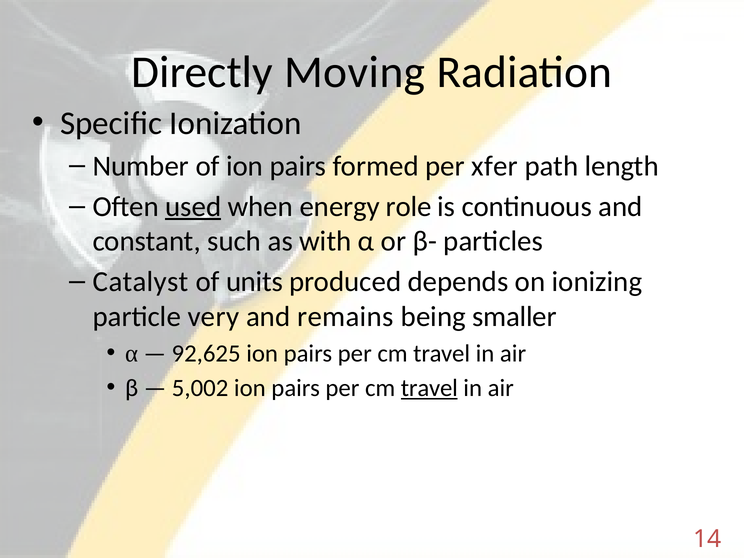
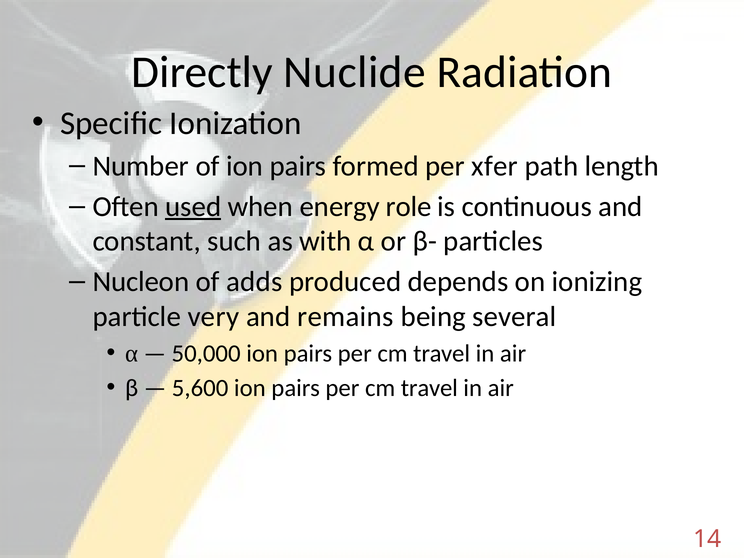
Moving: Moving -> Nuclide
Catalyst: Catalyst -> Nucleon
units: units -> adds
smaller: smaller -> several
92,625: 92,625 -> 50,000
5,002: 5,002 -> 5,600
travel at (429, 388) underline: present -> none
